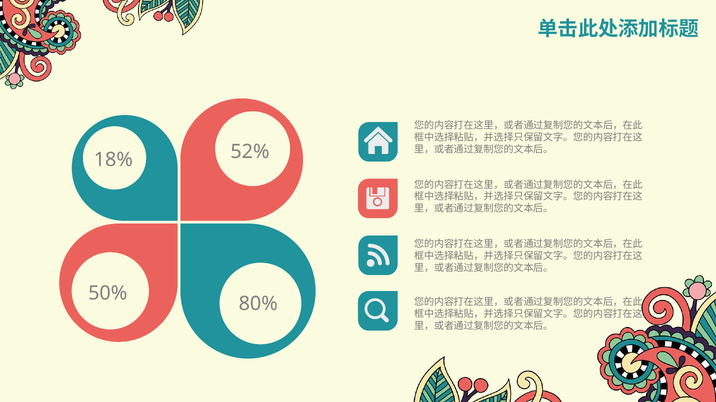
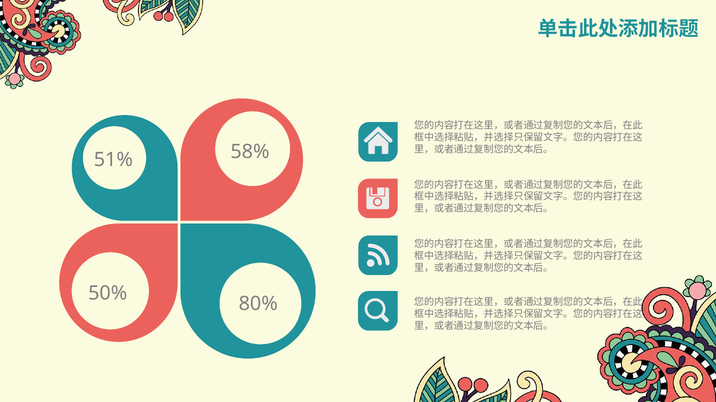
52%: 52% -> 58%
18%: 18% -> 51%
